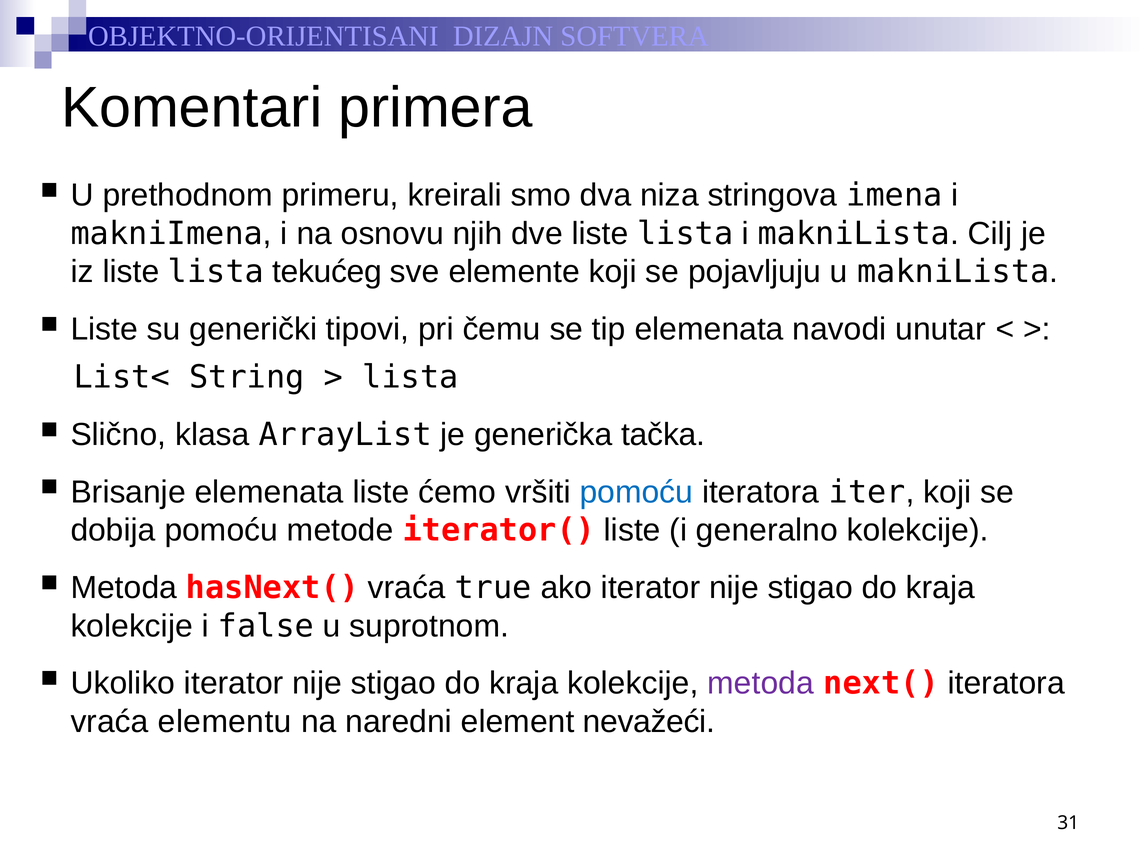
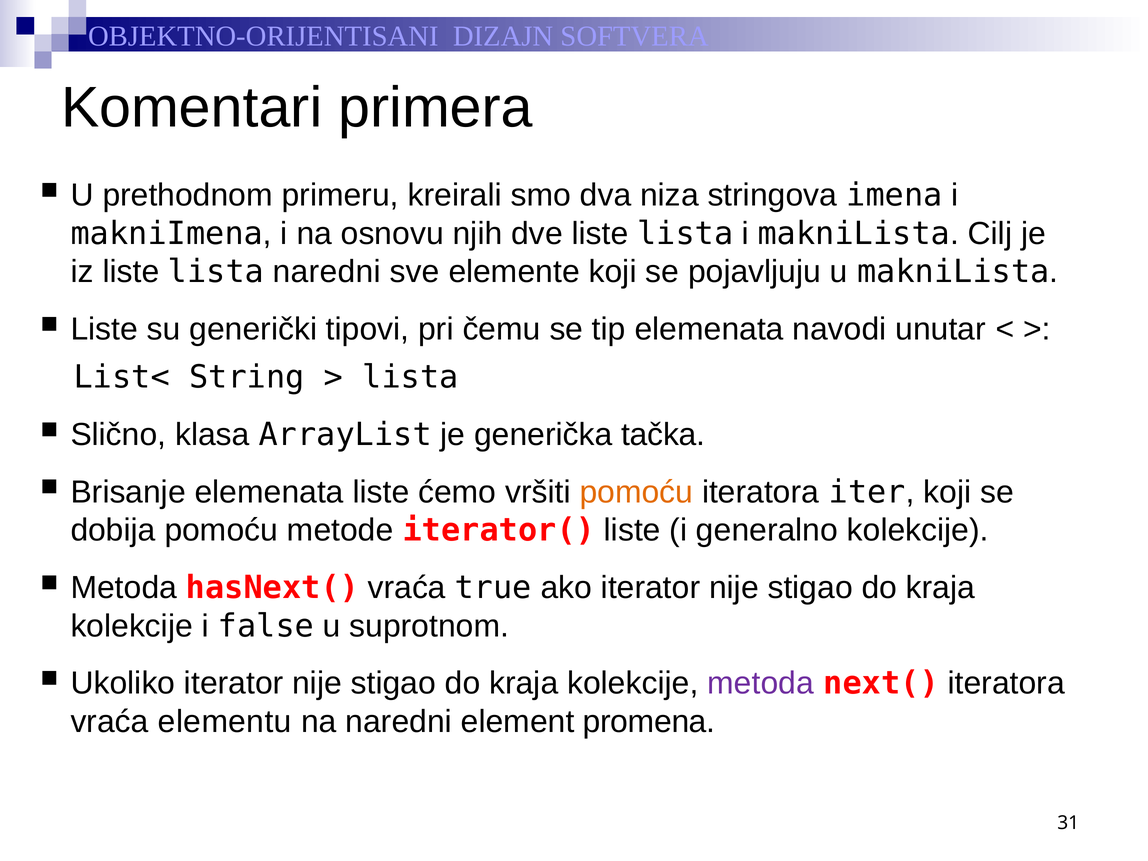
lista tekućeg: tekućeg -> naredni
pomoću at (636, 492) colour: blue -> orange
nevažeći: nevažeći -> promena
